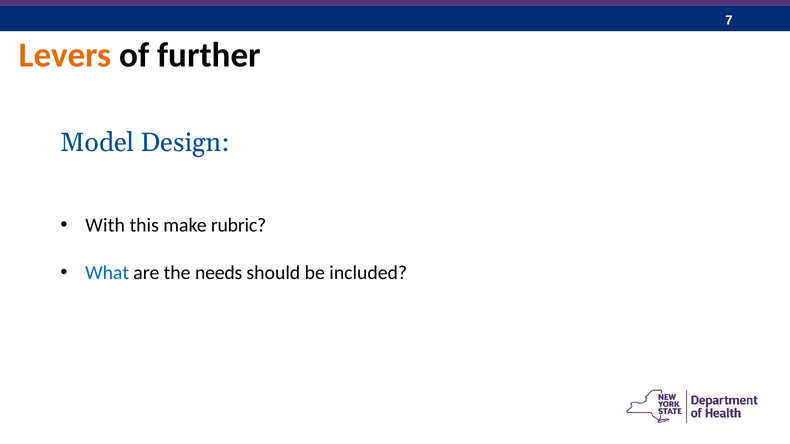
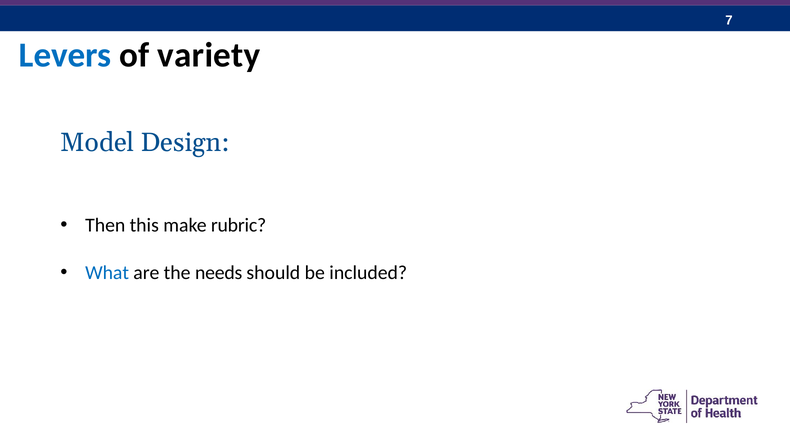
Levers colour: orange -> blue
further: further -> variety
With: With -> Then
